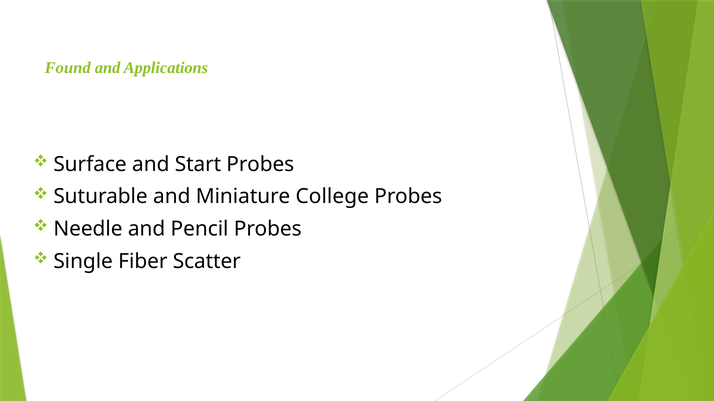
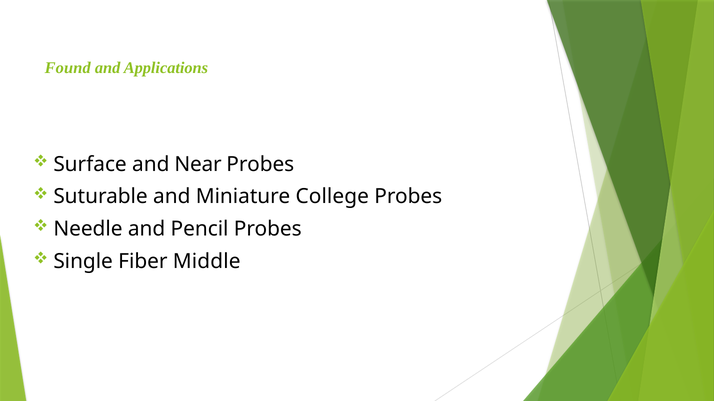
Start: Start -> Near
Scatter: Scatter -> Middle
